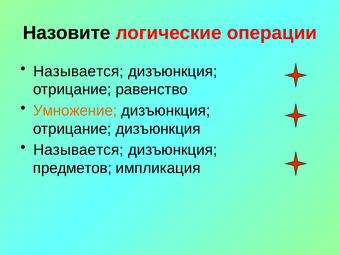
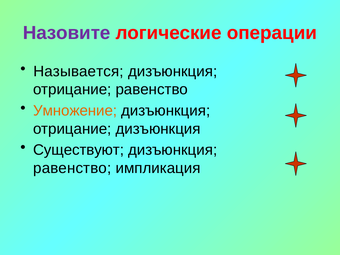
Назовите colour: black -> purple
Называется at (78, 150): Называется -> Существуют
предметов at (72, 168): предметов -> равенство
